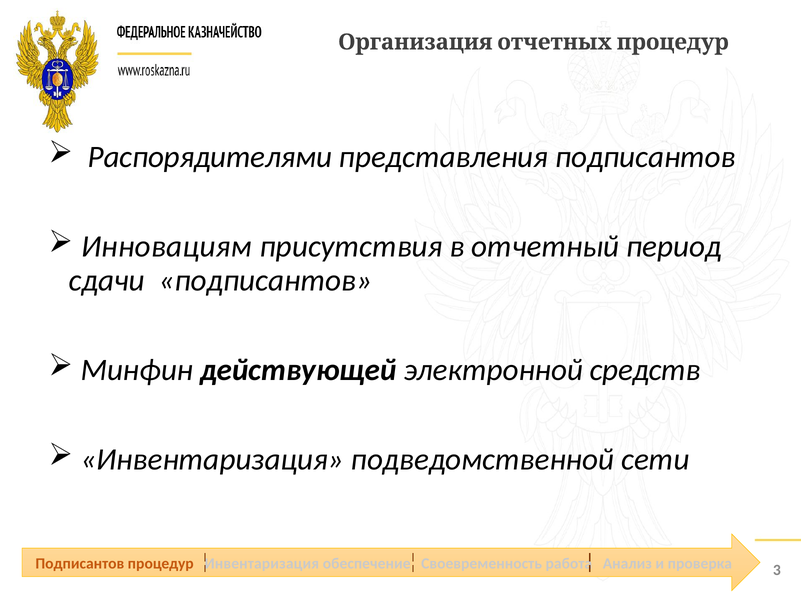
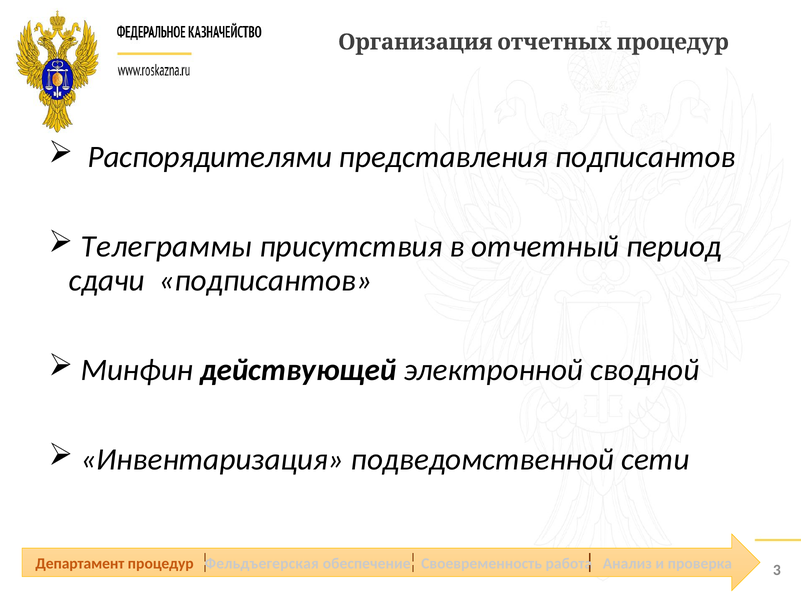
Инновациям: Инновациям -> Телеграммы
средств: средств -> сводной
Подписантов at (80, 563): Подписантов -> Департамент
процедур Инвентаризация: Инвентаризация -> Фельдъегерская
